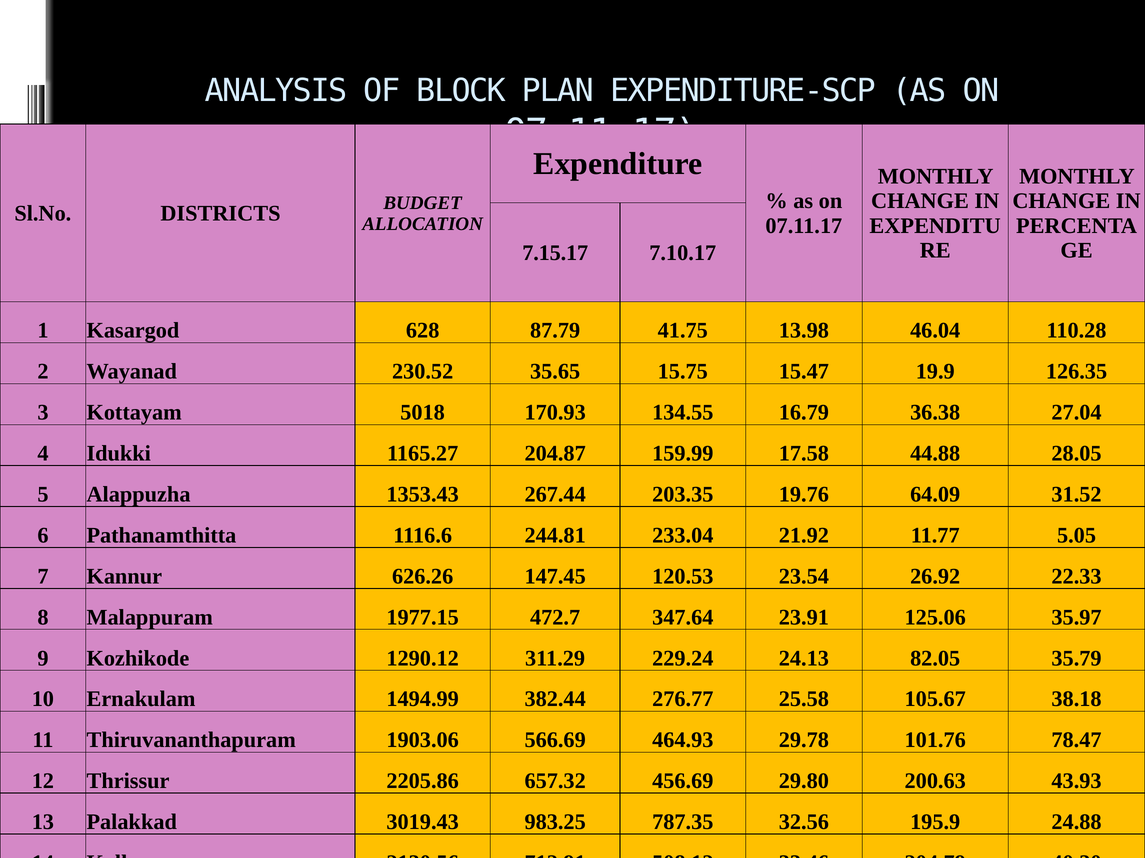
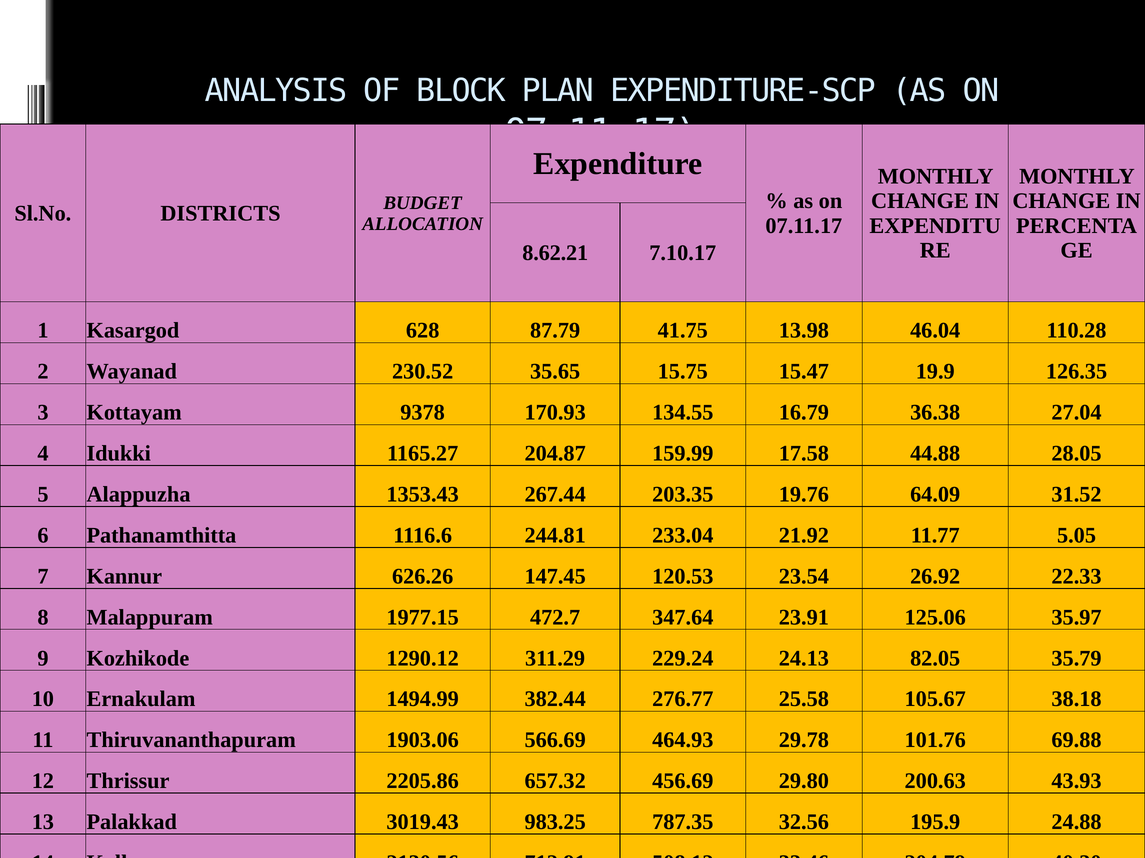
7.15.17: 7.15.17 -> 8.62.21
5018: 5018 -> 9378
78.47: 78.47 -> 69.88
